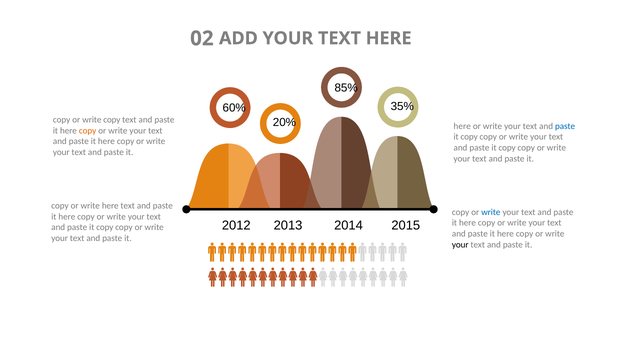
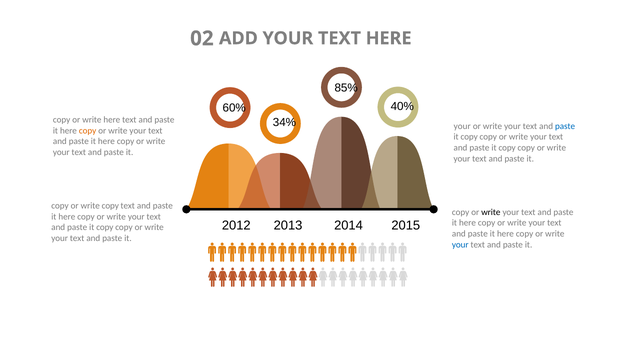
35%: 35% -> 40%
write copy: copy -> here
20%: 20% -> 34%
here at (462, 126): here -> your
write here: here -> copy
write at (491, 212) colour: blue -> black
your at (460, 244) colour: black -> blue
